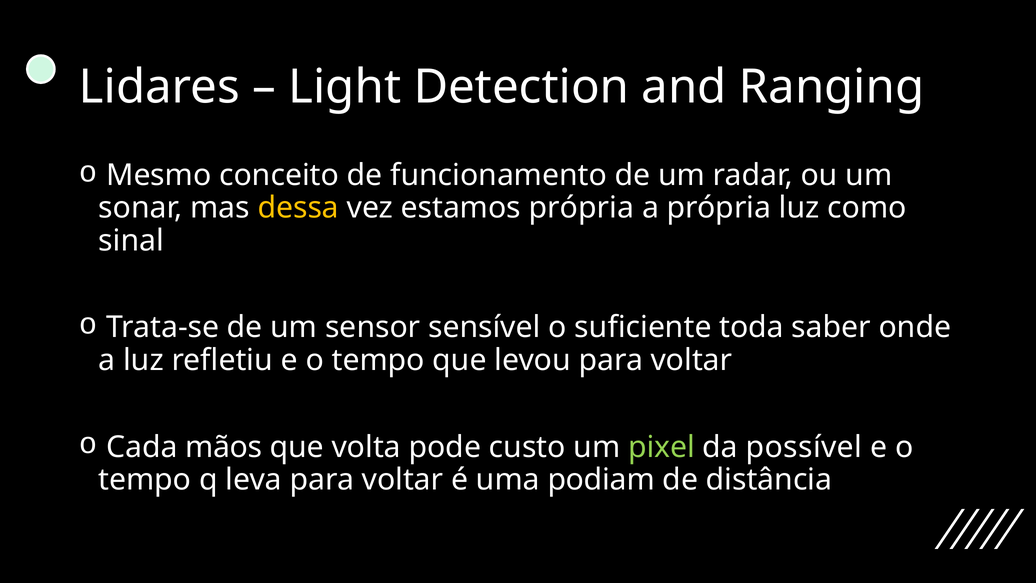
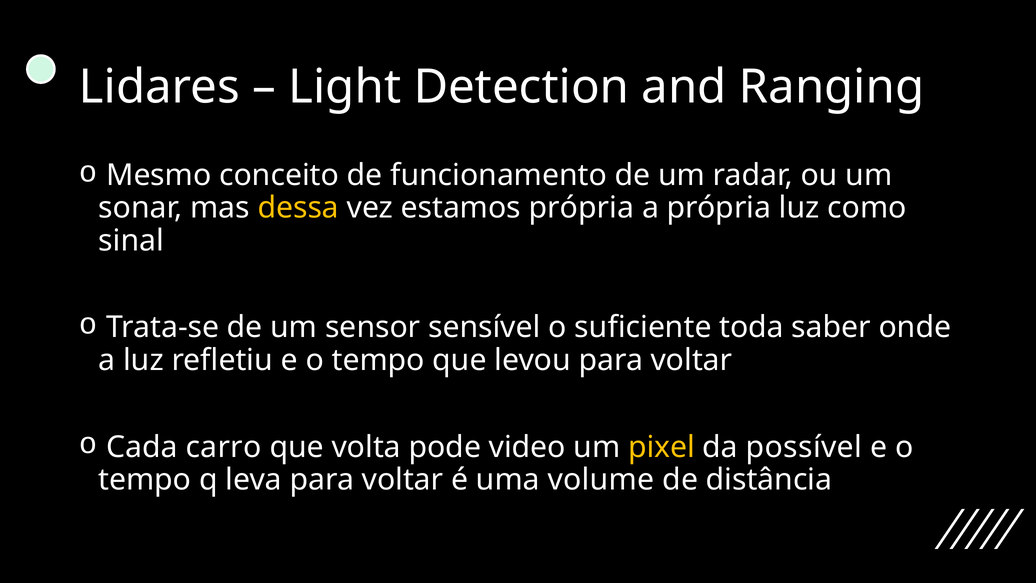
mãos: mãos -> carro
custo: custo -> video
pixel colour: light green -> yellow
podiam: podiam -> volume
